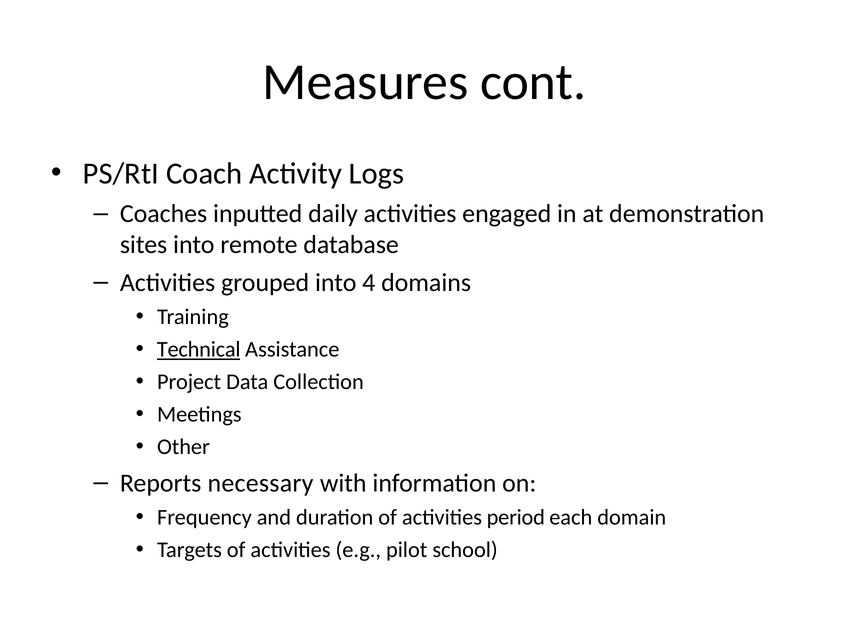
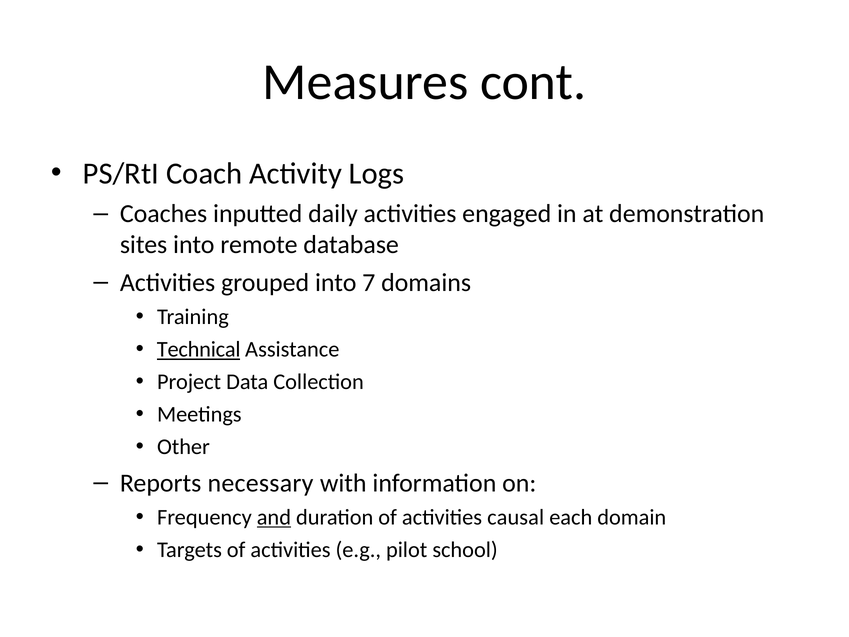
4: 4 -> 7
and underline: none -> present
period: period -> causal
